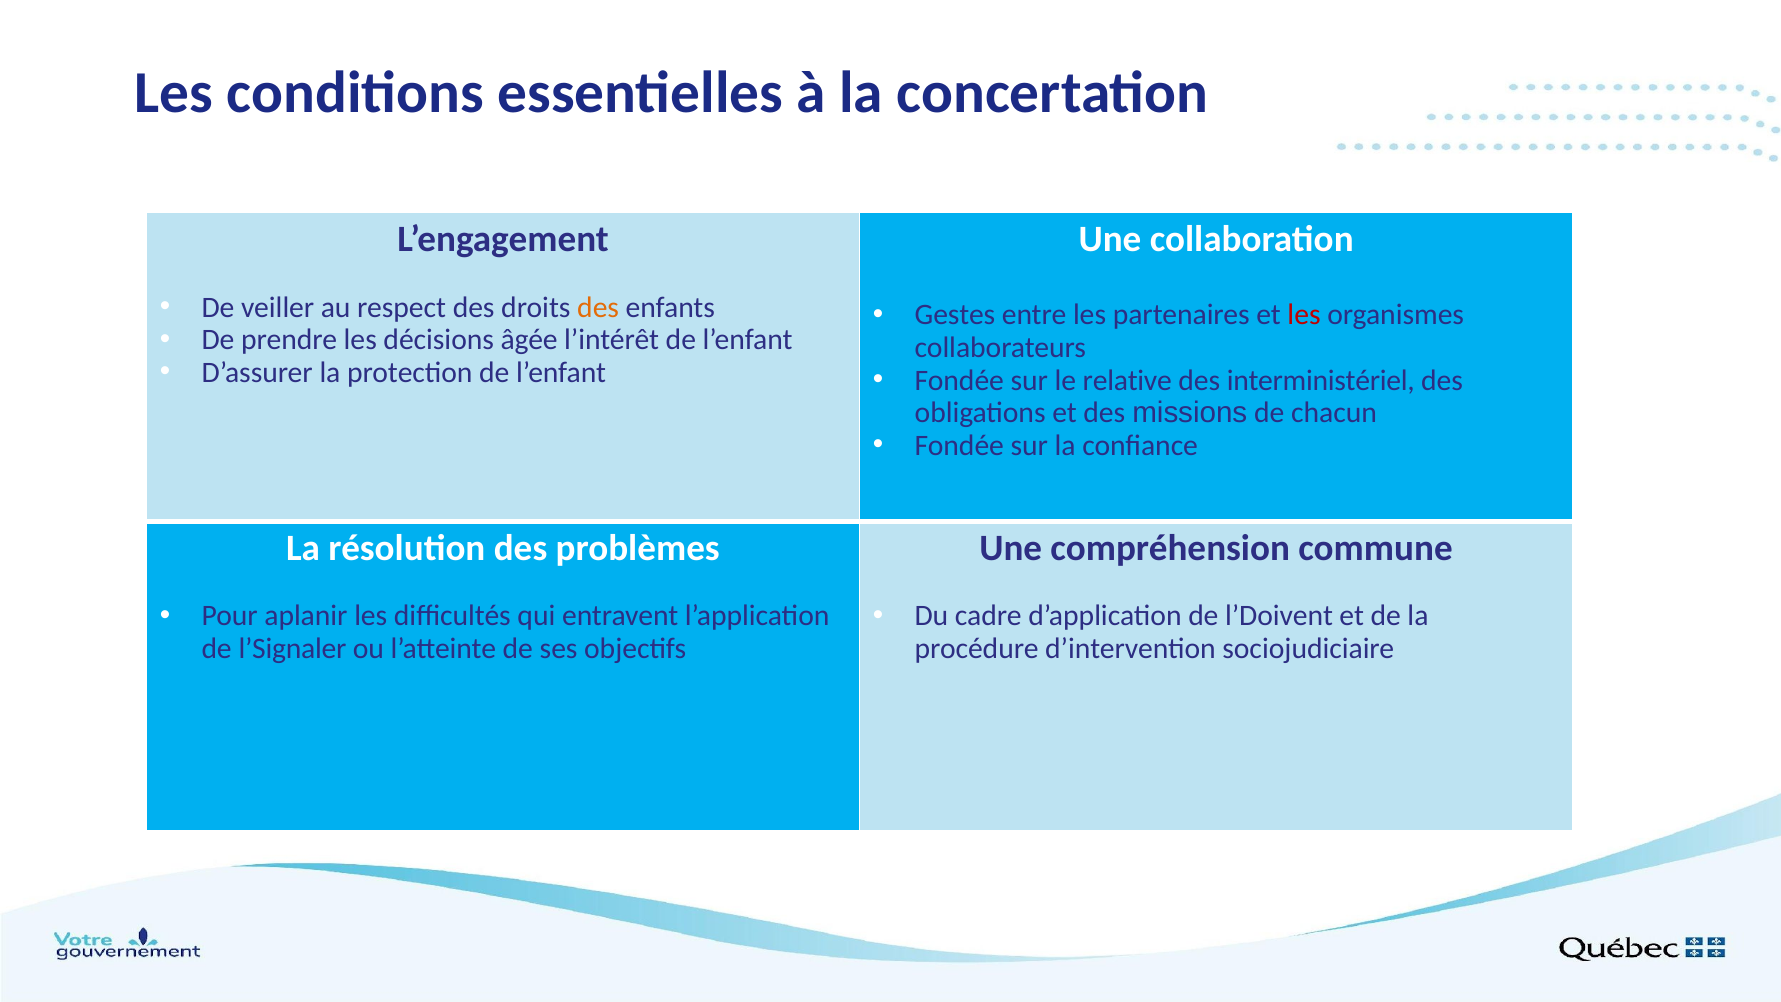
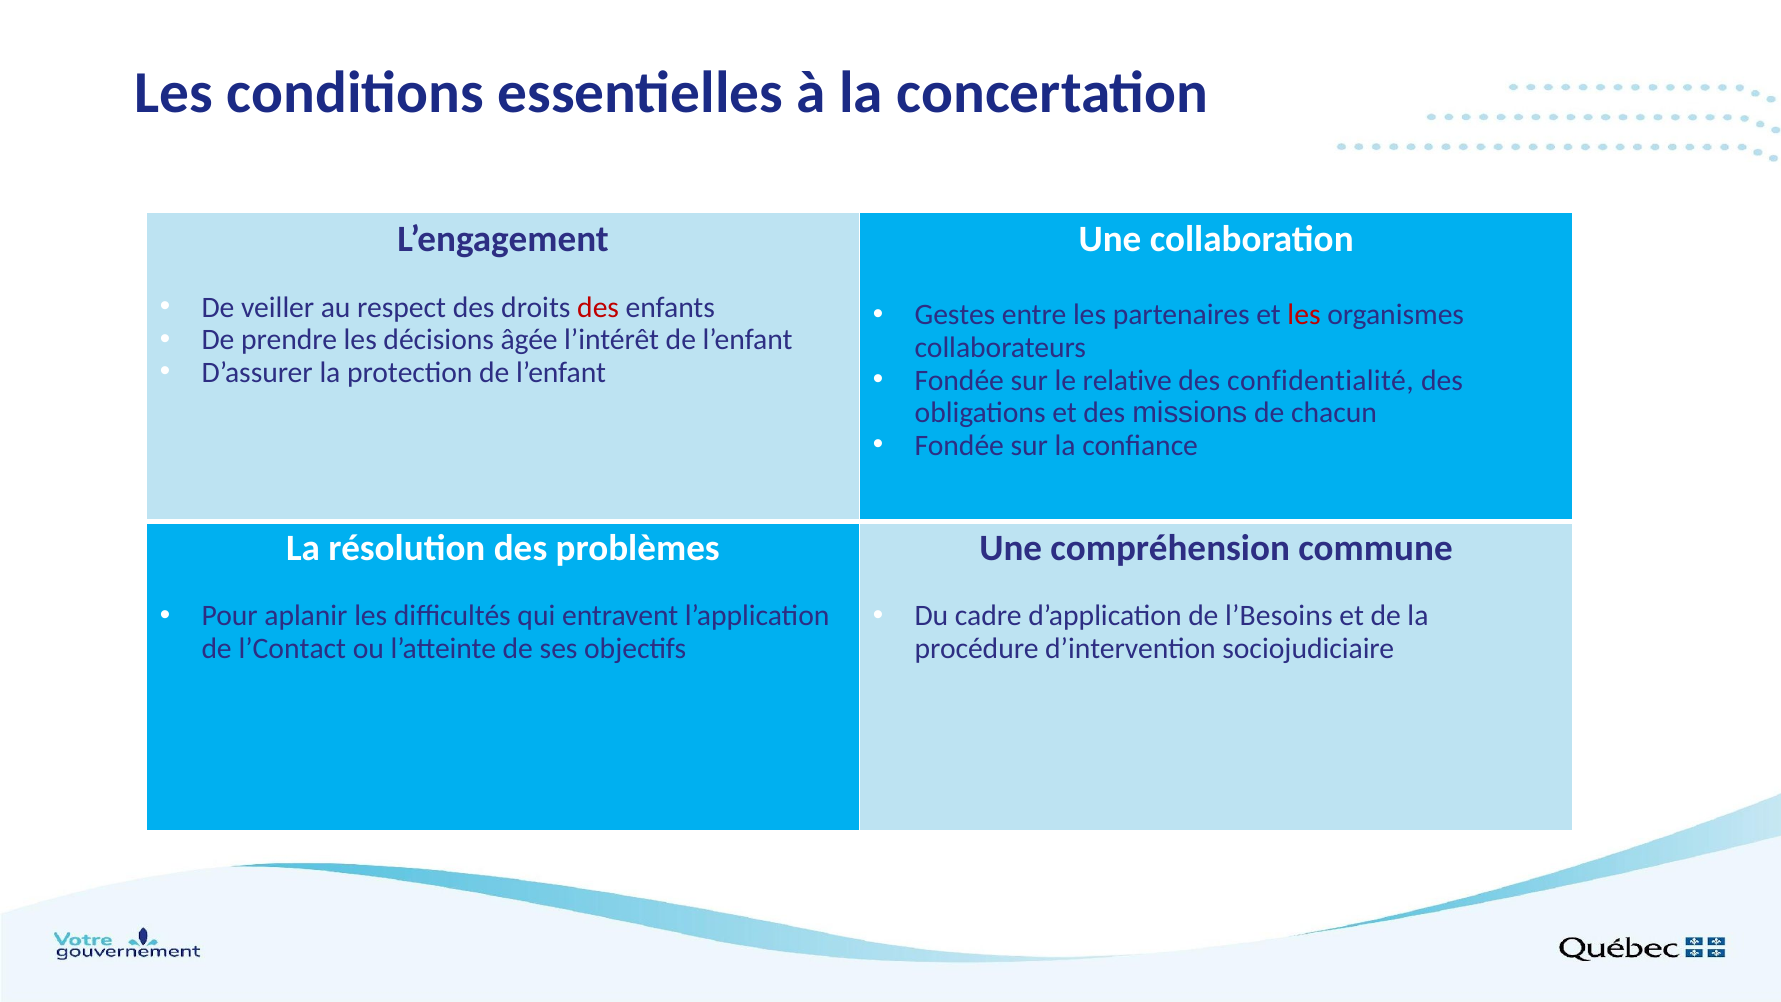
des at (598, 307) colour: orange -> red
interministériel: interministériel -> confidentialité
l’Doivent: l’Doivent -> l’Besoins
l’Signaler: l’Signaler -> l’Contact
